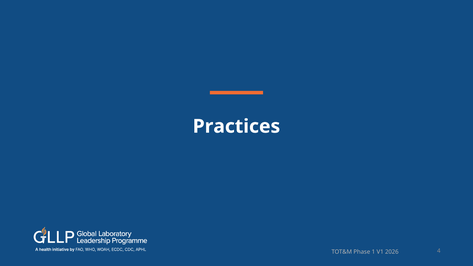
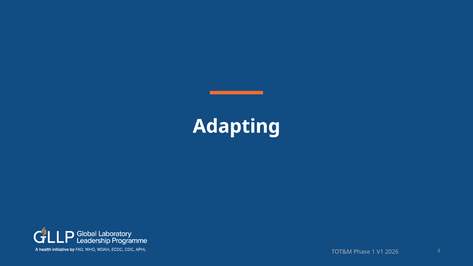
Practices: Practices -> Adapting
